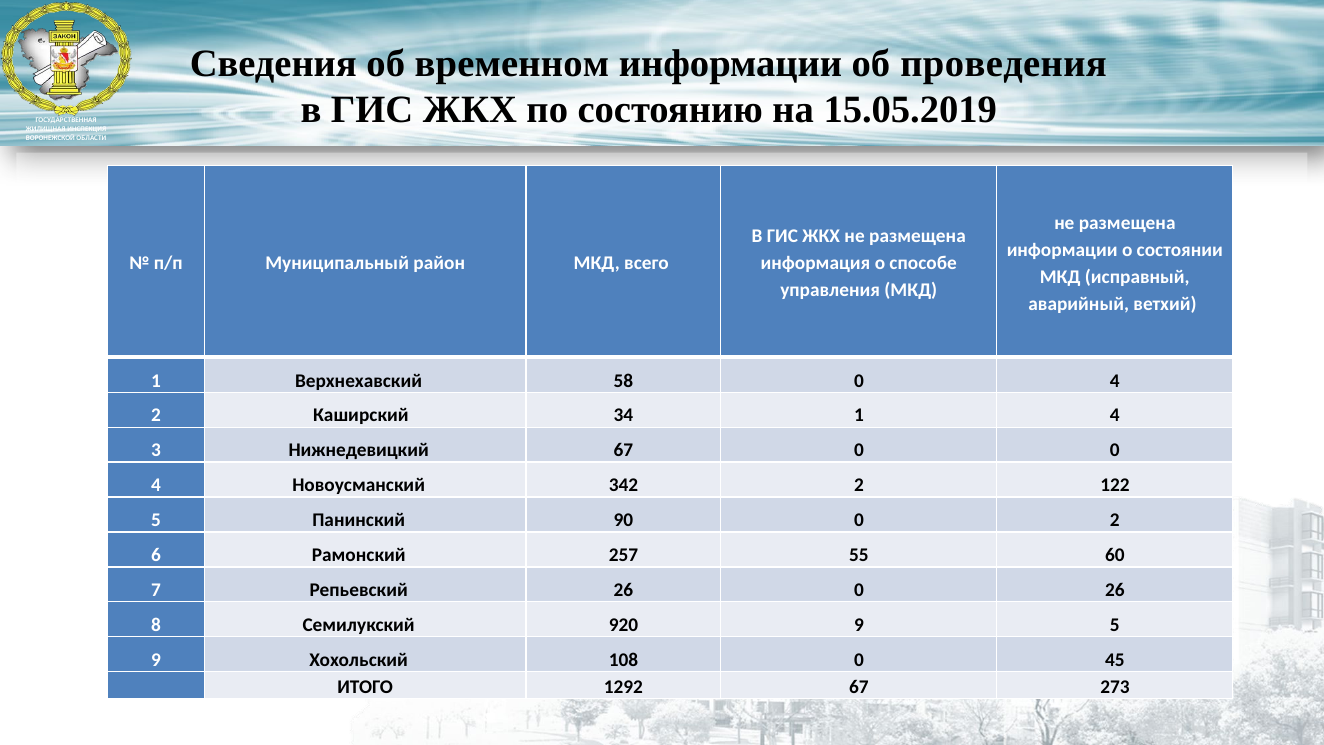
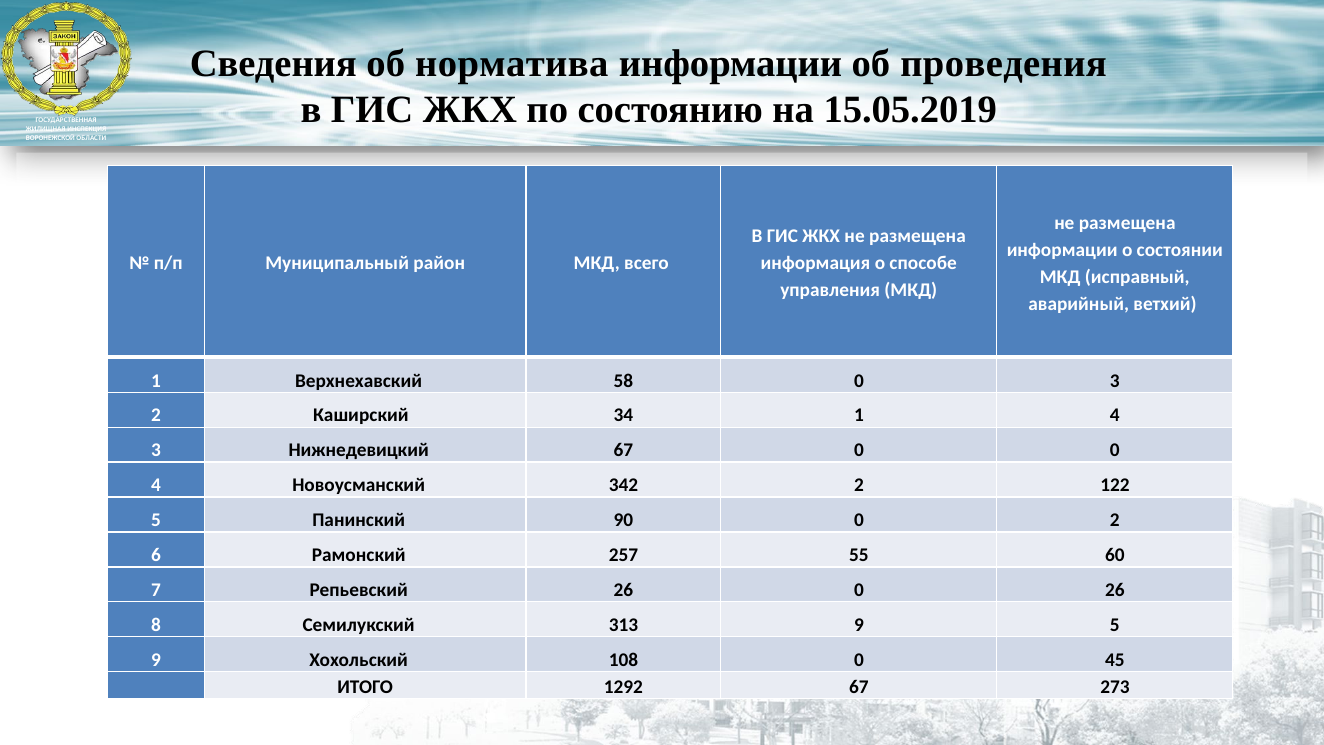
временном: временном -> норматива
58 0 4: 4 -> 3
920: 920 -> 313
